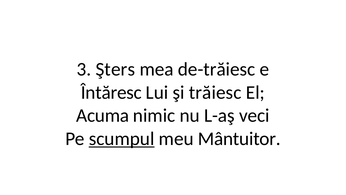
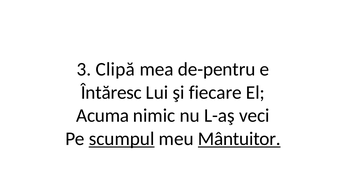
Şters: Şters -> Clipă
de-trăiesc: de-trăiesc -> de-pentru
trăiesc: trăiesc -> fiecare
Mântuitor underline: none -> present
